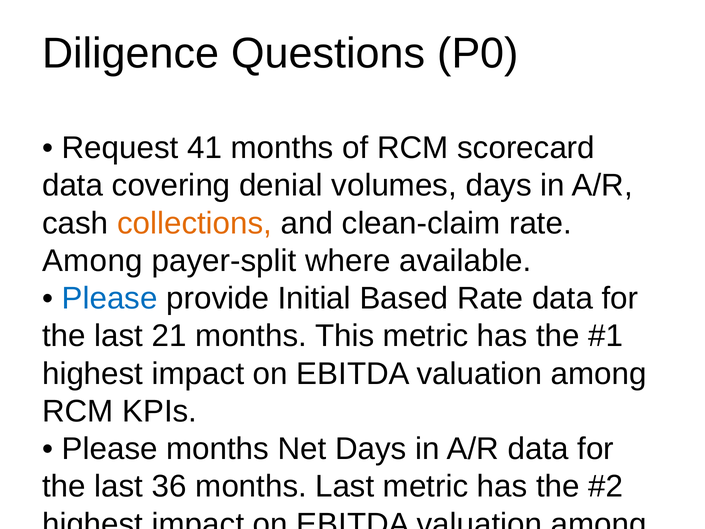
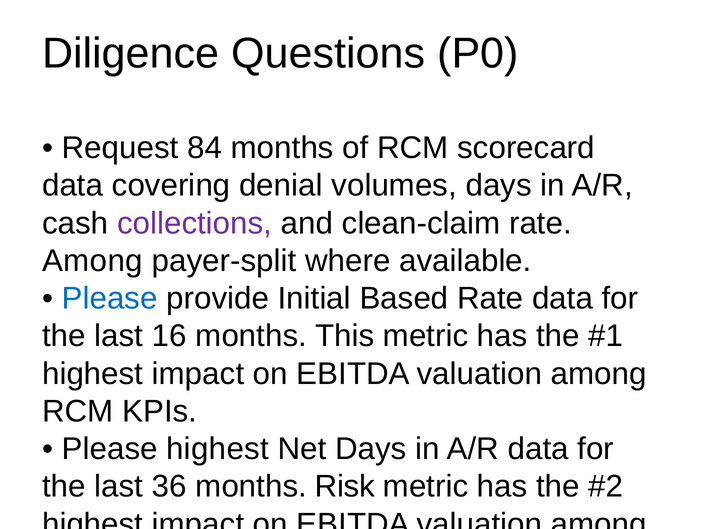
41: 41 -> 84
collections colour: orange -> purple
21: 21 -> 16
Please months: months -> highest
months Last: Last -> Risk
